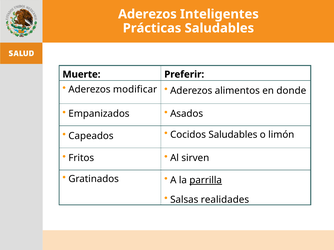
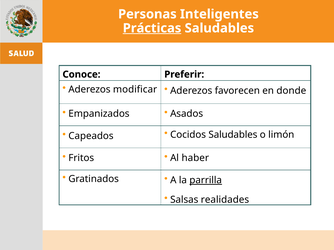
Aderezos at (147, 14): Aderezos -> Personas
Prácticas underline: none -> present
Muerte: Muerte -> Conoce
alimentos: alimentos -> favorecen
sirven: sirven -> haber
